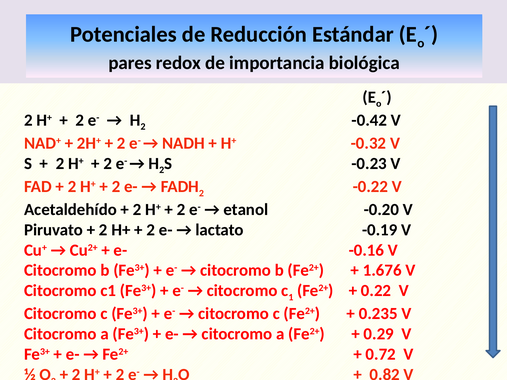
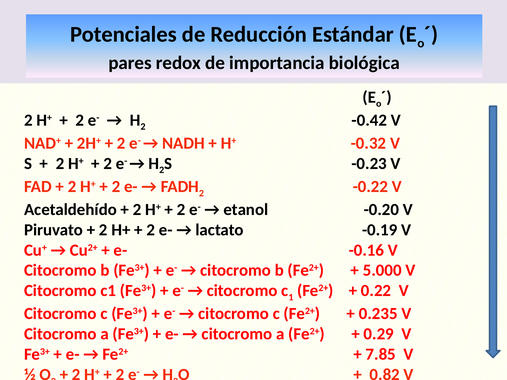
1.676: 1.676 -> 5.000
0.72: 0.72 -> 7.85
